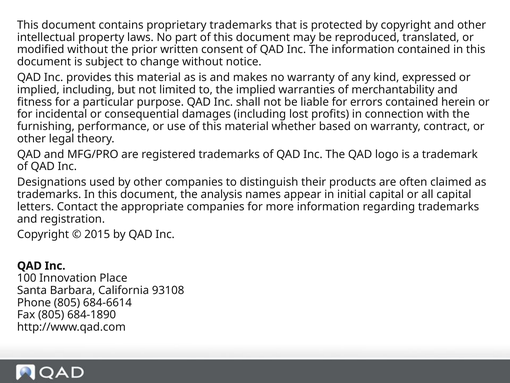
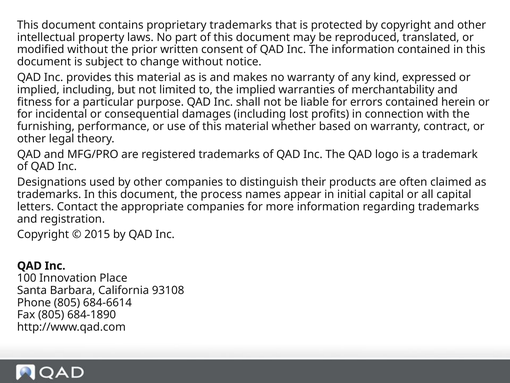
analysis: analysis -> process
